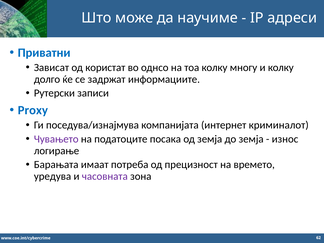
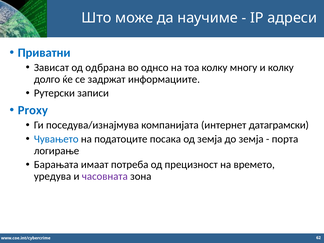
користат: користат -> одбрана
криминалот: криминалот -> датаграмски
Чувањето colour: purple -> blue
износ: износ -> порта
